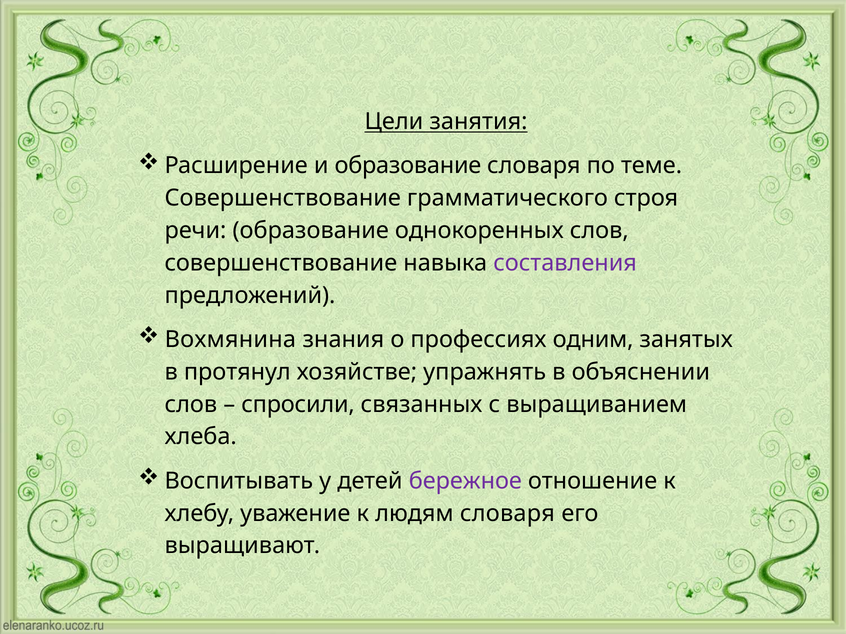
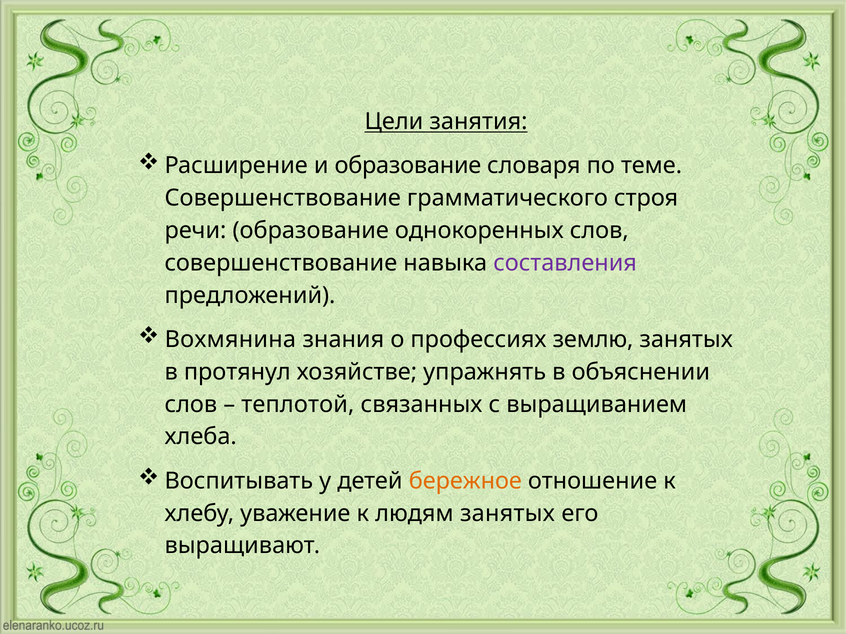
одним: одним -> землю
спросили: спросили -> теплотой
бережное colour: purple -> orange
людям словаря: словаря -> занятых
